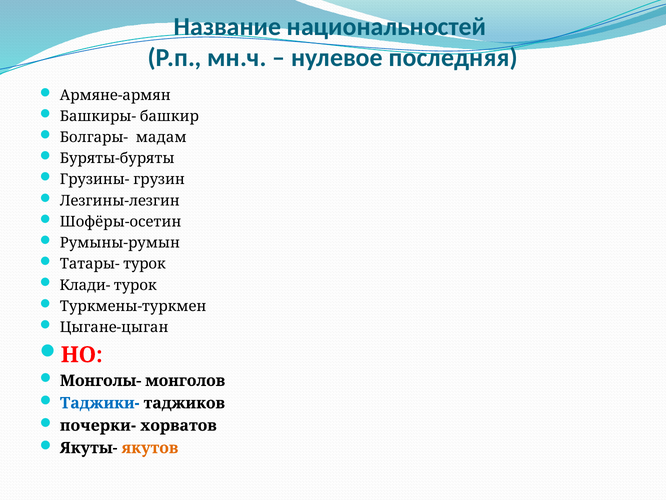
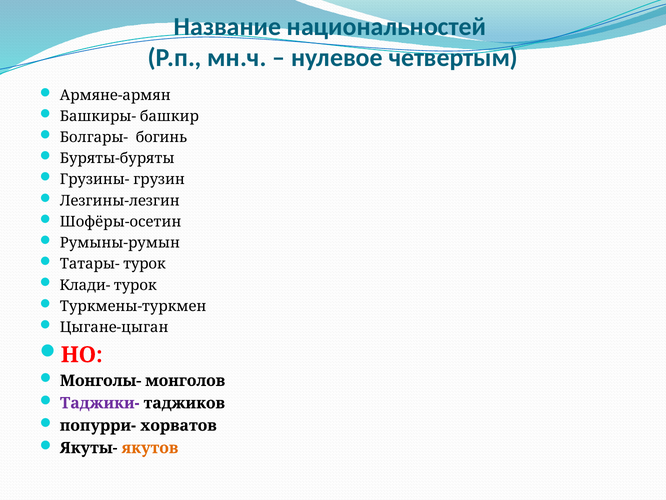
последняя: последняя -> четвертым
мадам: мадам -> богинь
Таджики- colour: blue -> purple
почерки-: почерки- -> попурри-
